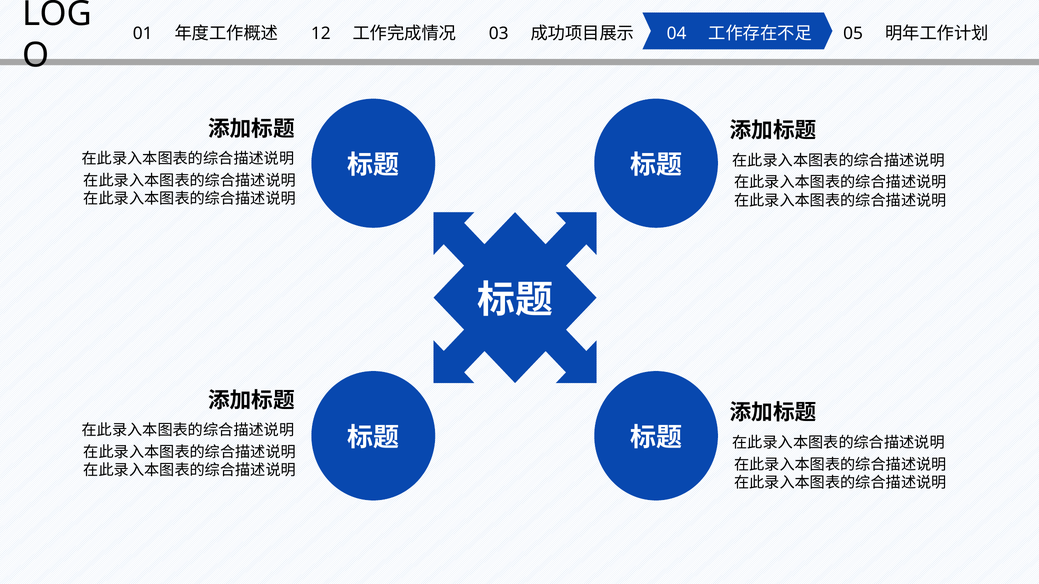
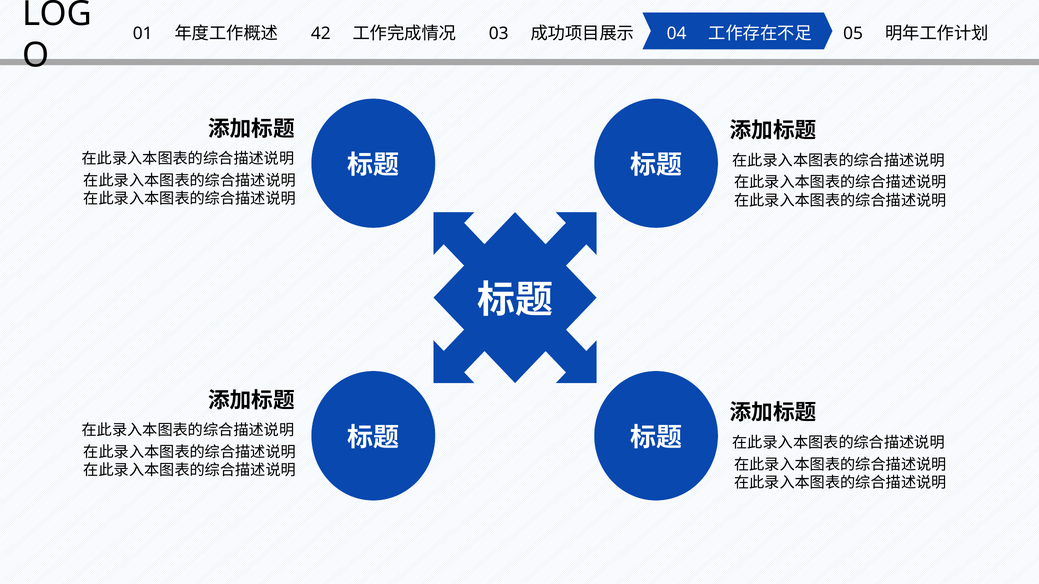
12: 12 -> 42
